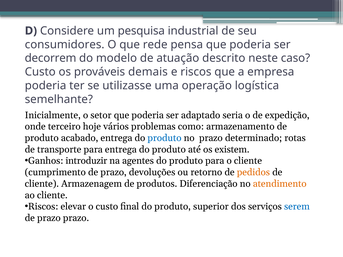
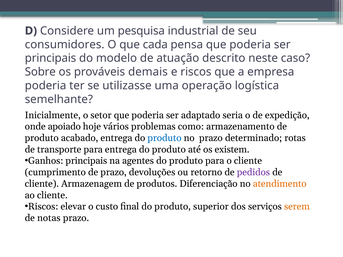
rede: rede -> cada
decorrem at (51, 58): decorrem -> principais
Custo at (40, 72): Custo -> Sobre
terceiro: terceiro -> apoiado
Ganhos introduzir: introduzir -> principais
pedidos colour: orange -> purple
serem colour: blue -> orange
prazo at (49, 218): prazo -> notas
